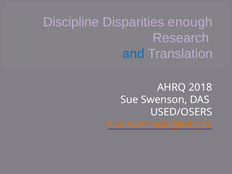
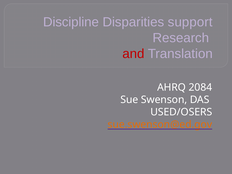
enough: enough -> support
and colour: blue -> red
2018: 2018 -> 2084
